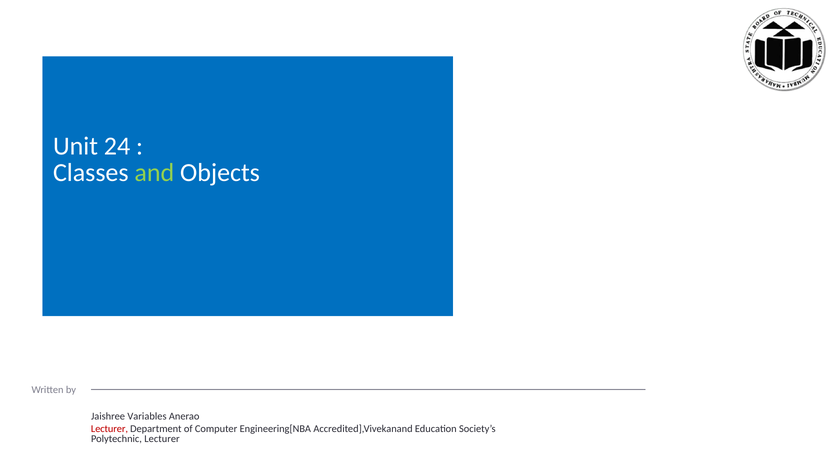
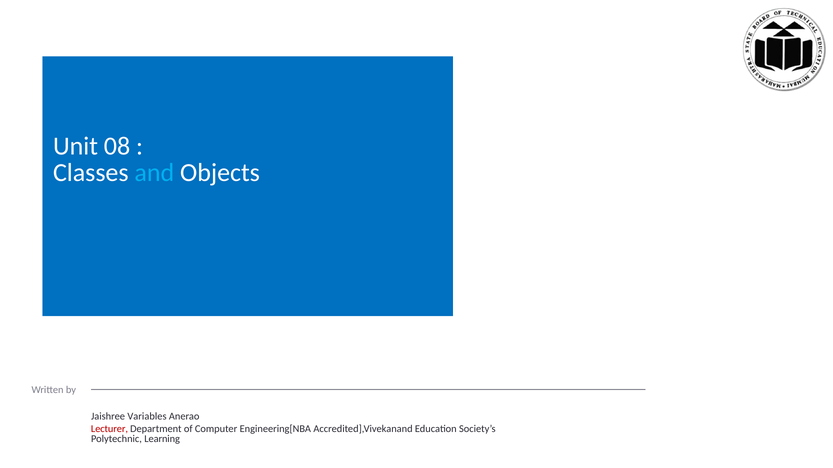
24: 24 -> 08
and colour: light green -> light blue
Polytechnic Lecturer: Lecturer -> Learning
